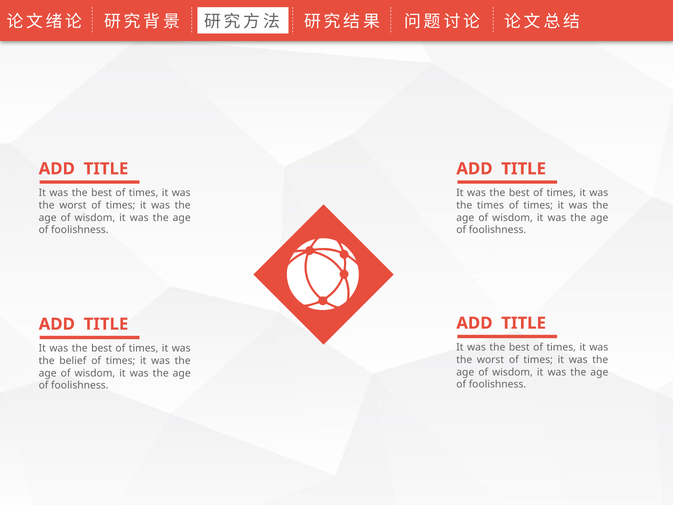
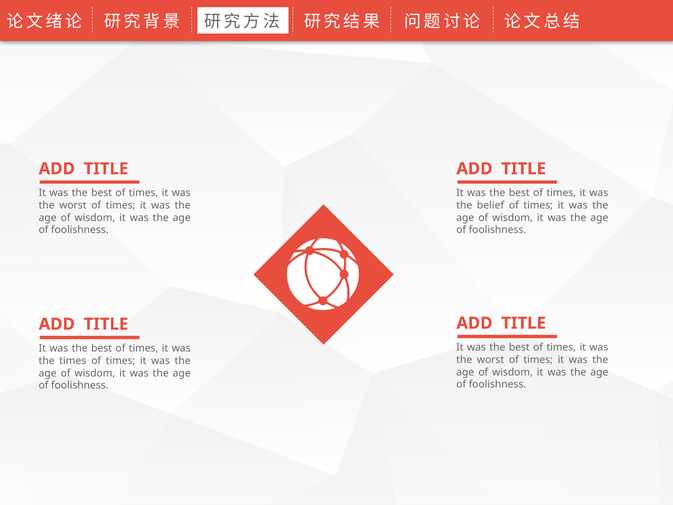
the times: times -> belief
the belief: belief -> times
